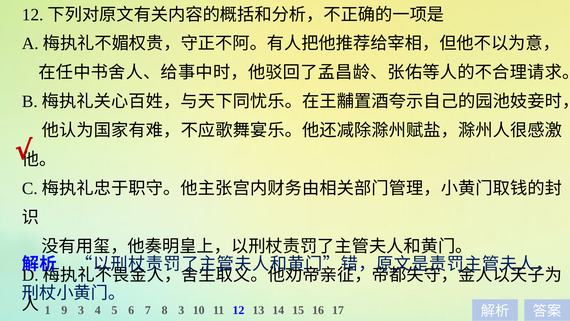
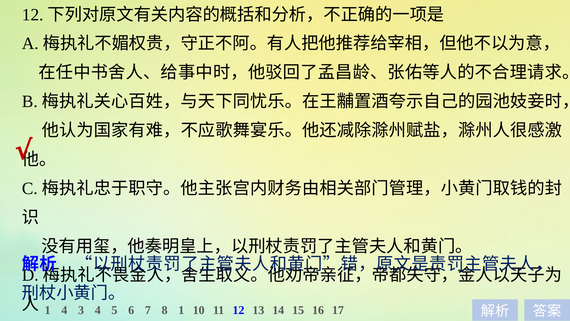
1 9: 9 -> 4
8 3: 3 -> 1
